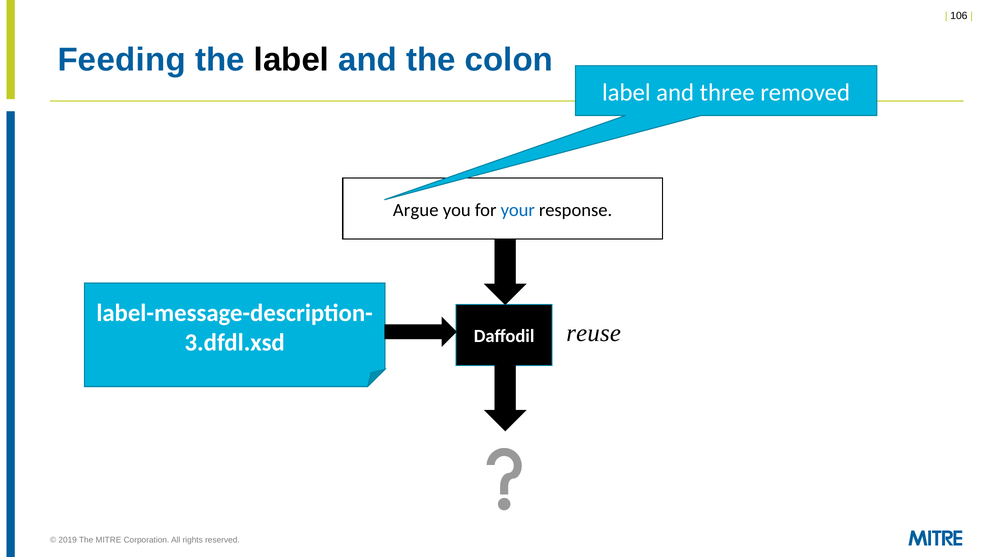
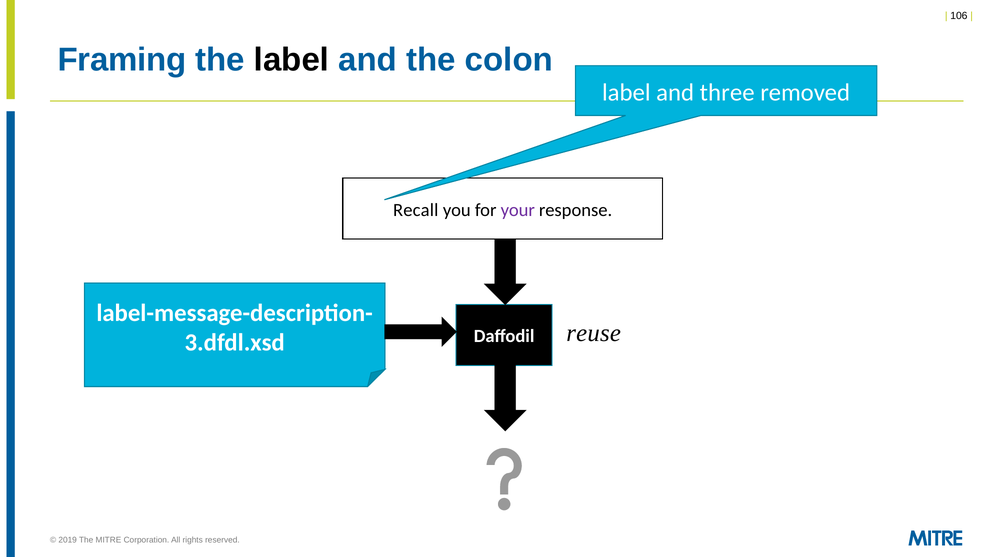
Feeding: Feeding -> Framing
Argue: Argue -> Recall
your colour: blue -> purple
